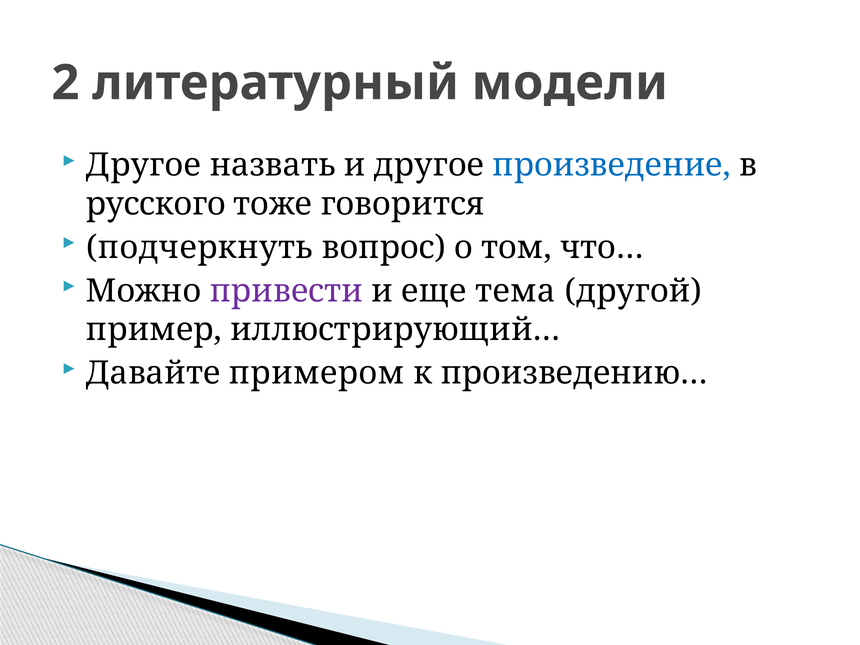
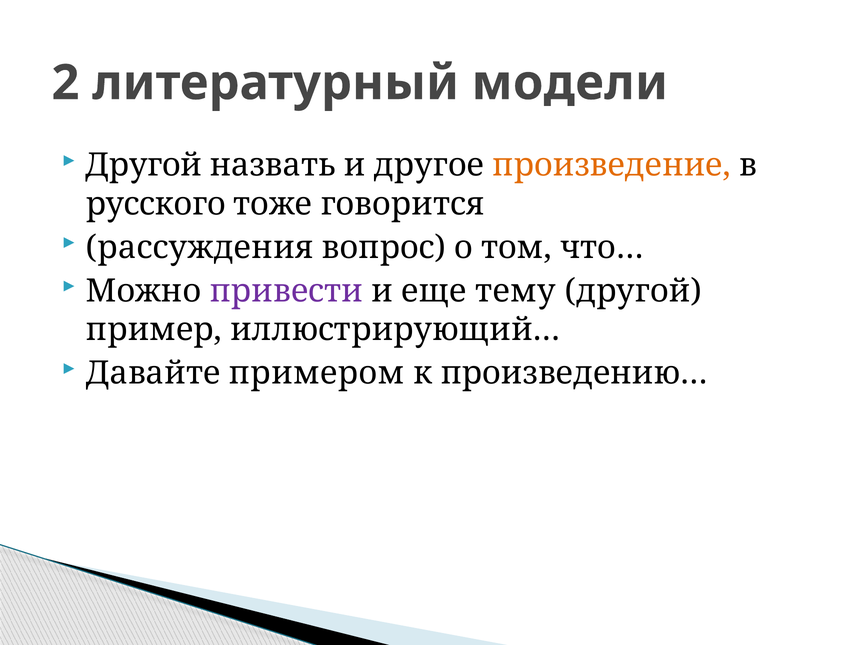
Другое at (143, 165): Другое -> Другой
произведение colour: blue -> orange
подчеркнуть: подчеркнуть -> рассуждения
тема: тема -> тему
